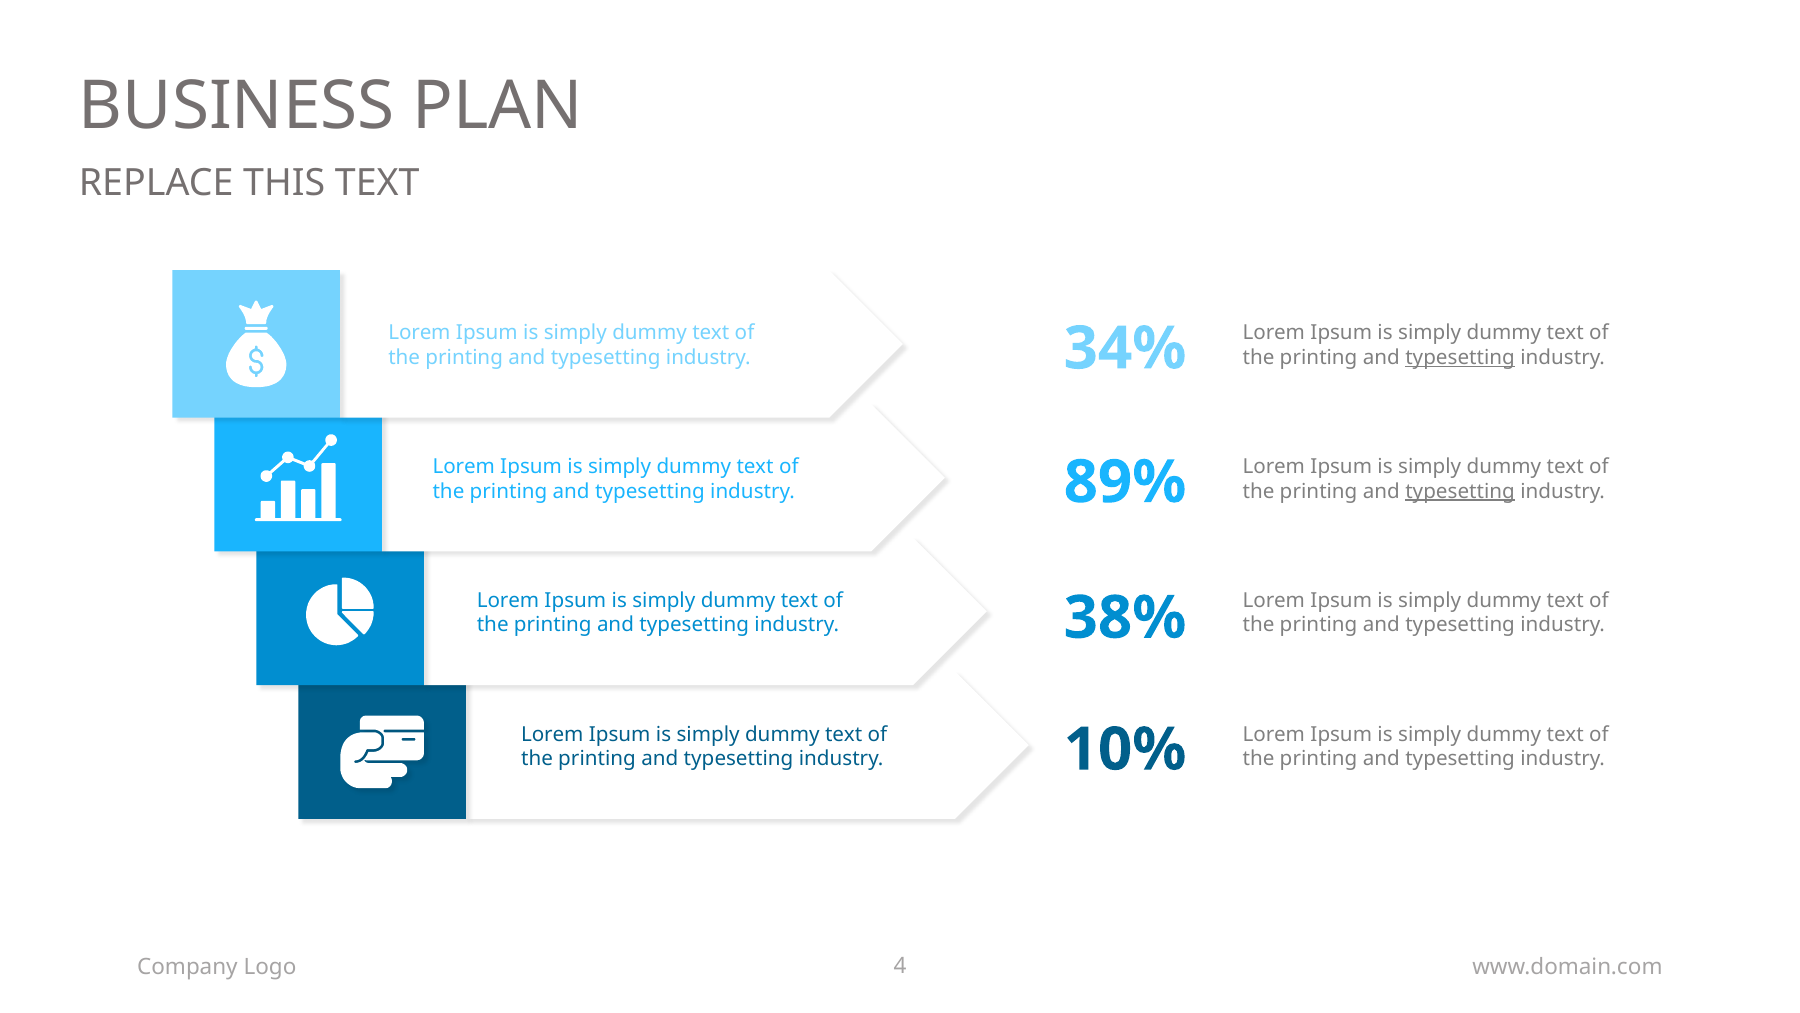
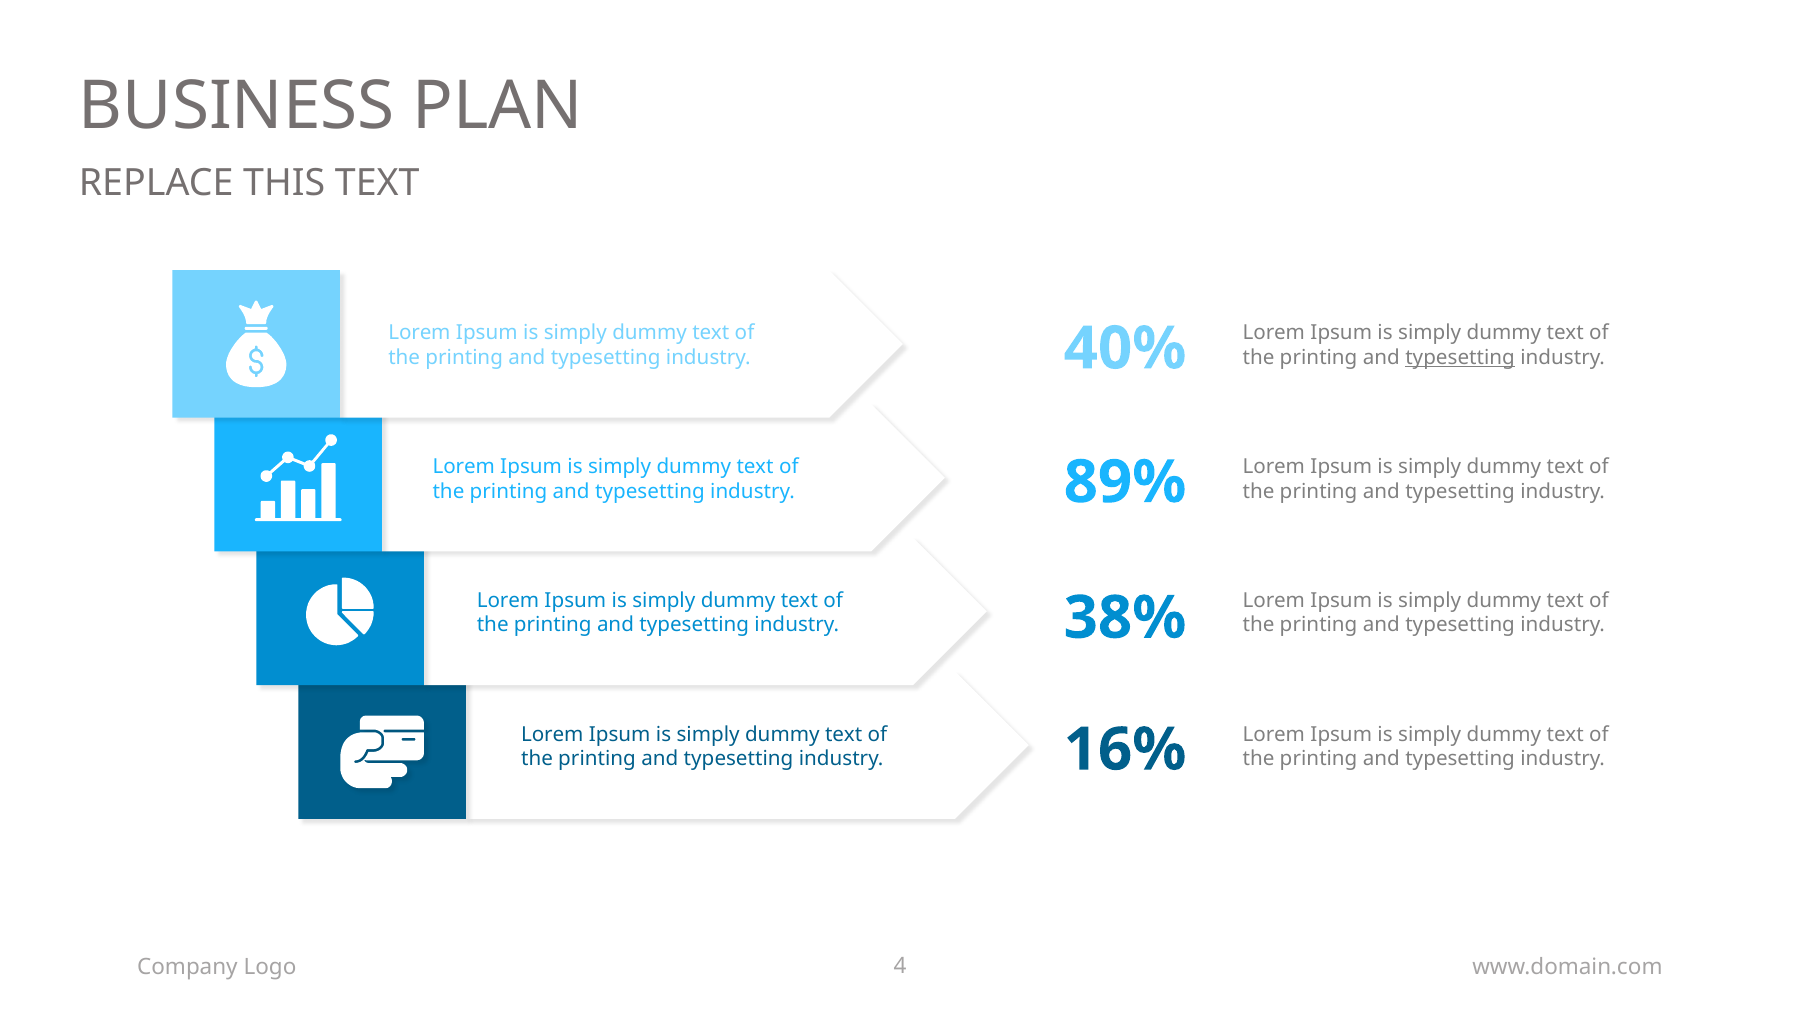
34%: 34% -> 40%
typesetting at (1460, 491) underline: present -> none
10%: 10% -> 16%
